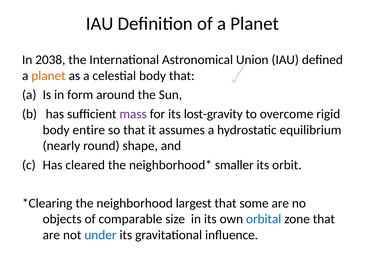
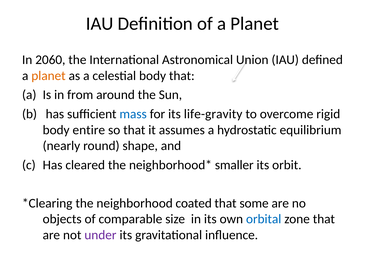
2038: 2038 -> 2060
form: form -> from
mass colour: purple -> blue
lost-gravity: lost-gravity -> life-gravity
largest: largest -> coated
under colour: blue -> purple
